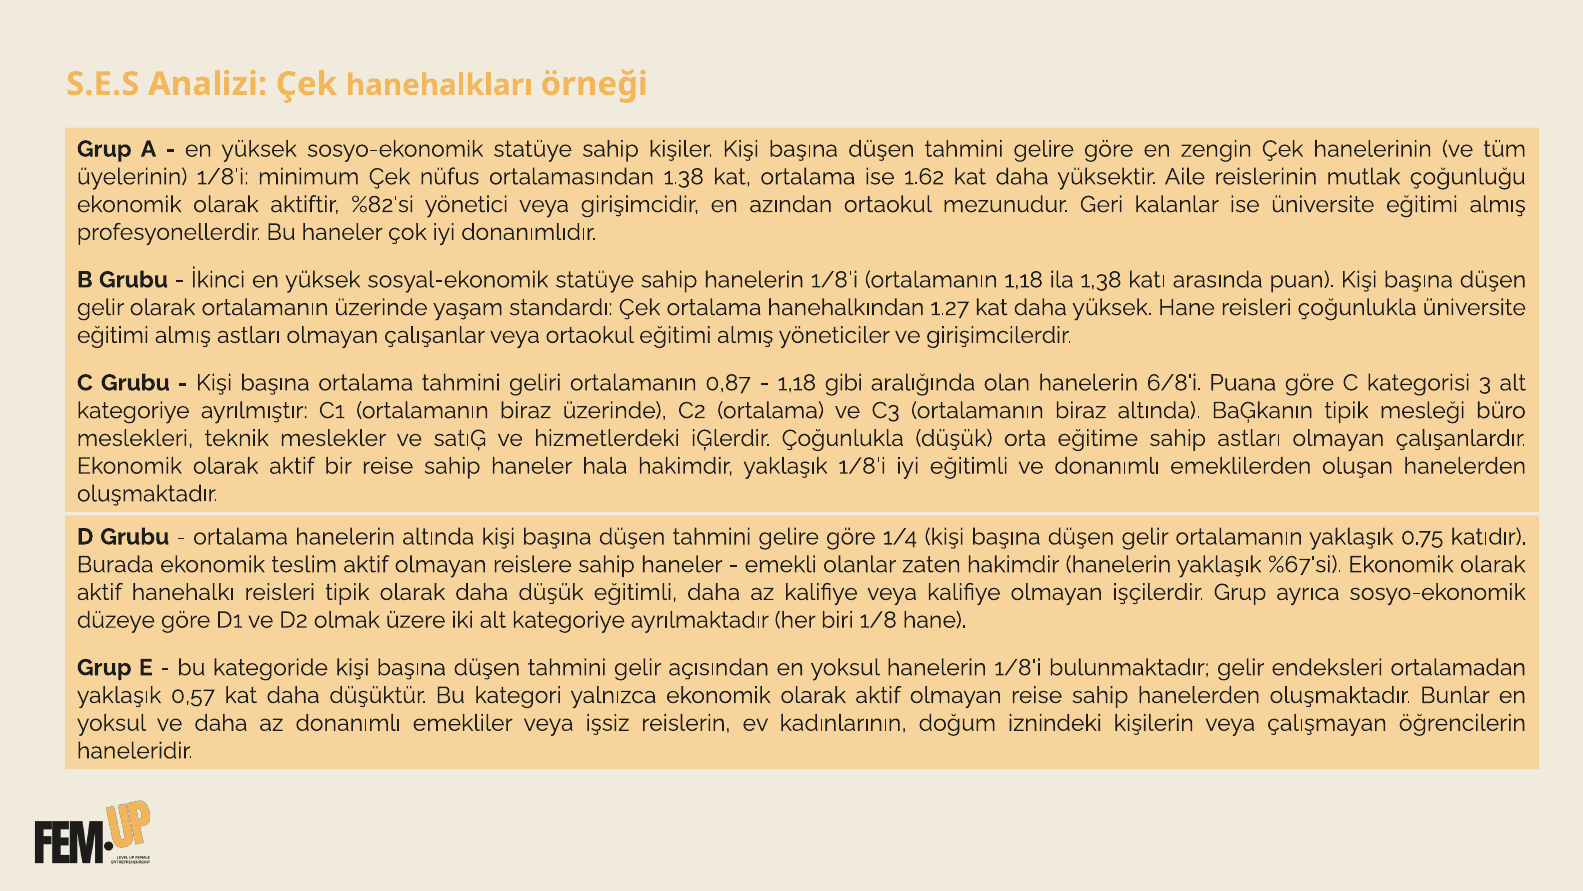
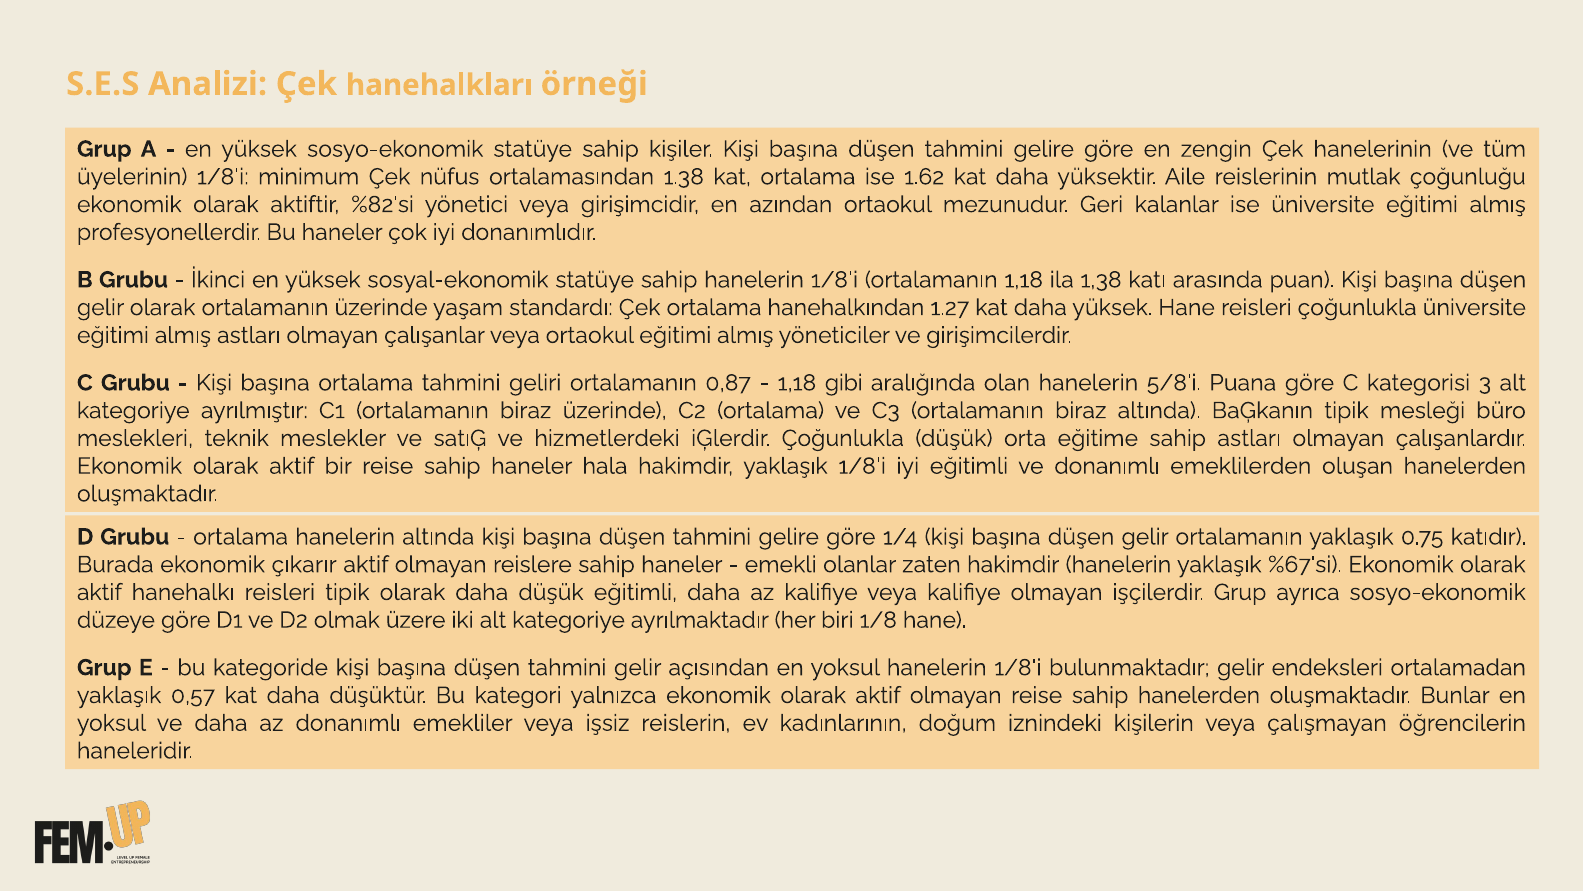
6/8'i: 6/8'i -> 5/8'i
teslim: teslim -> çıkarır
